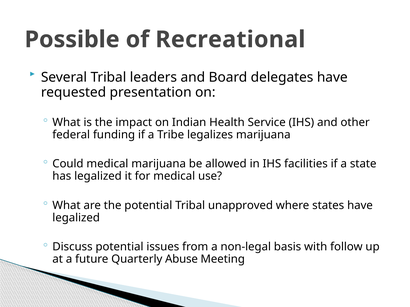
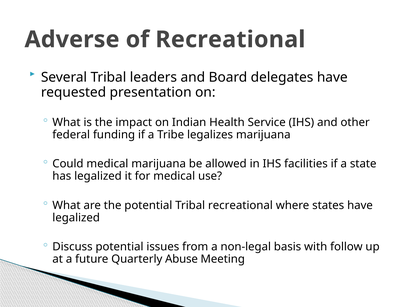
Possible: Possible -> Adverse
Tribal unapproved: unapproved -> recreational
